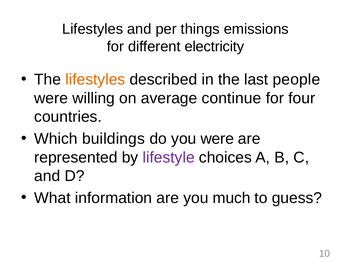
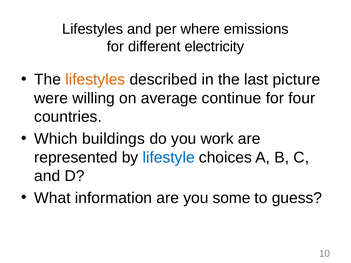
things: things -> where
people: people -> picture
you were: were -> work
lifestyle colour: purple -> blue
much: much -> some
